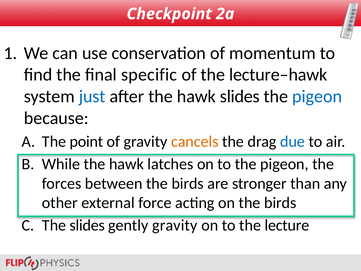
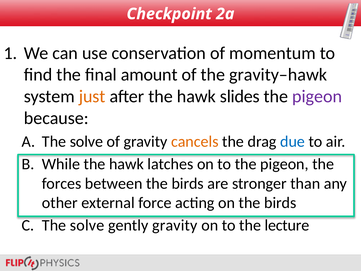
specific: specific -> amount
lecture–hawk: lecture–hawk -> gravity–hawk
just colour: blue -> orange
pigeon at (317, 96) colour: blue -> purple
point at (86, 142): point -> solve
slides at (87, 225): slides -> solve
